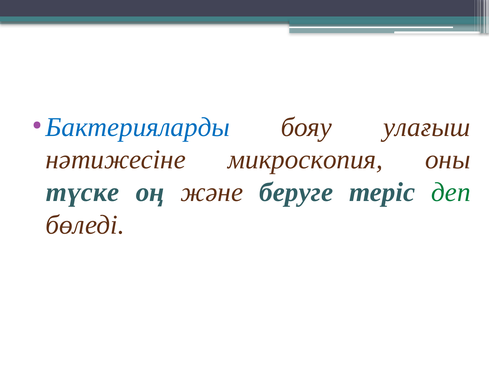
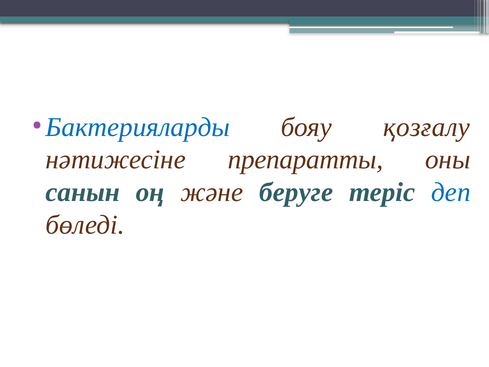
улағыш: улағыш -> қозғалу
микроскопия: микроскопия -> препаратты
түске: түске -> санын
деп colour: green -> blue
